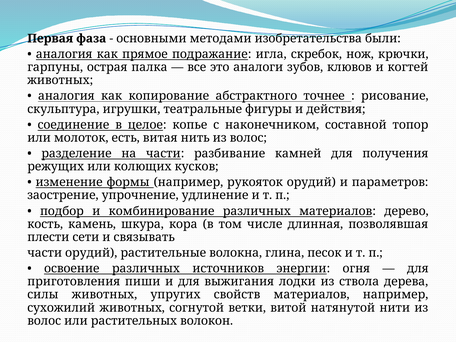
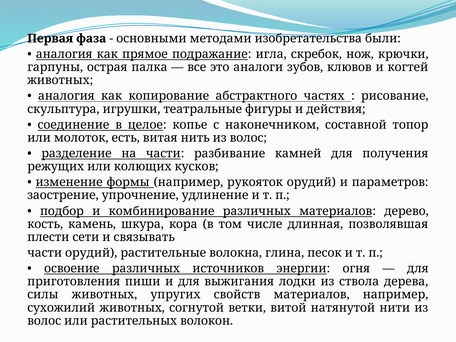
точнее: точнее -> частях
